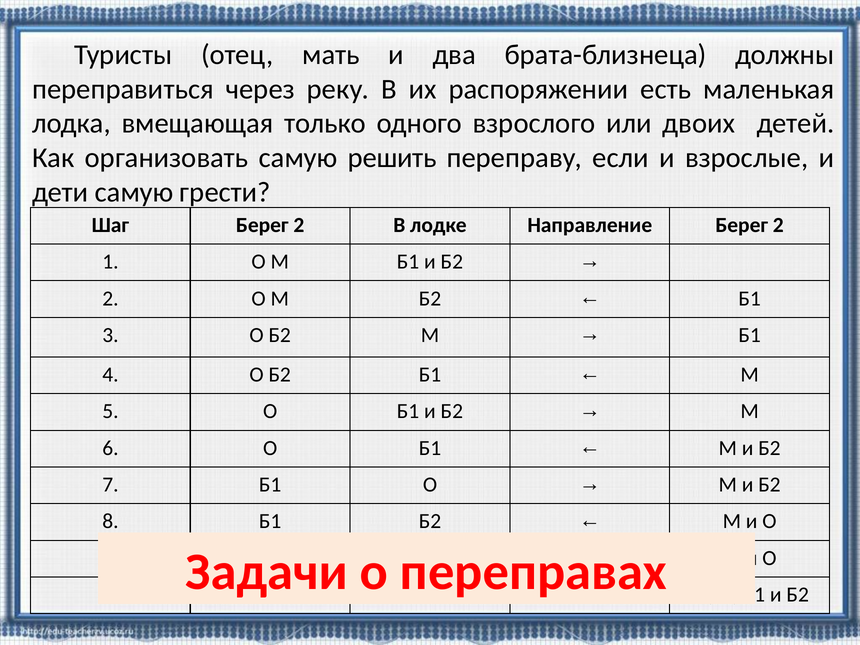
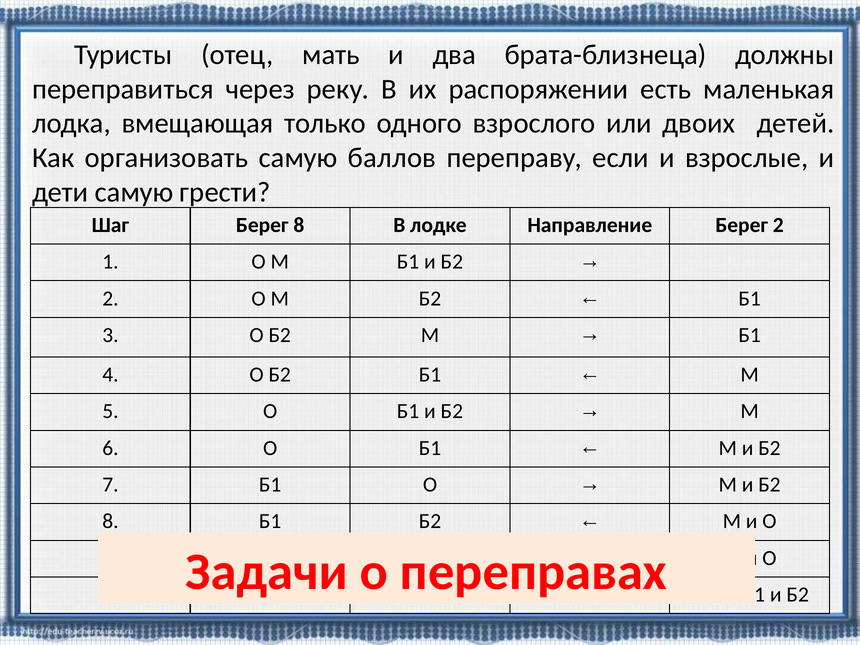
решить: решить -> баллов
Шаг Берег 2: 2 -> 8
